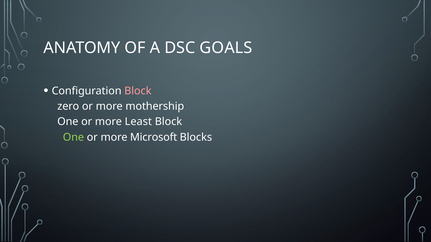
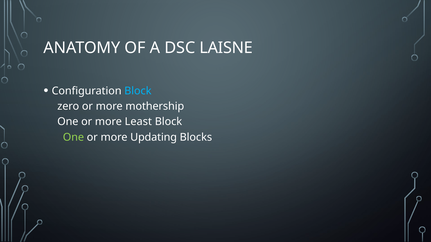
GOALS: GOALS -> LAISNE
Block at (138, 91) colour: pink -> light blue
Microsoft: Microsoft -> Updating
